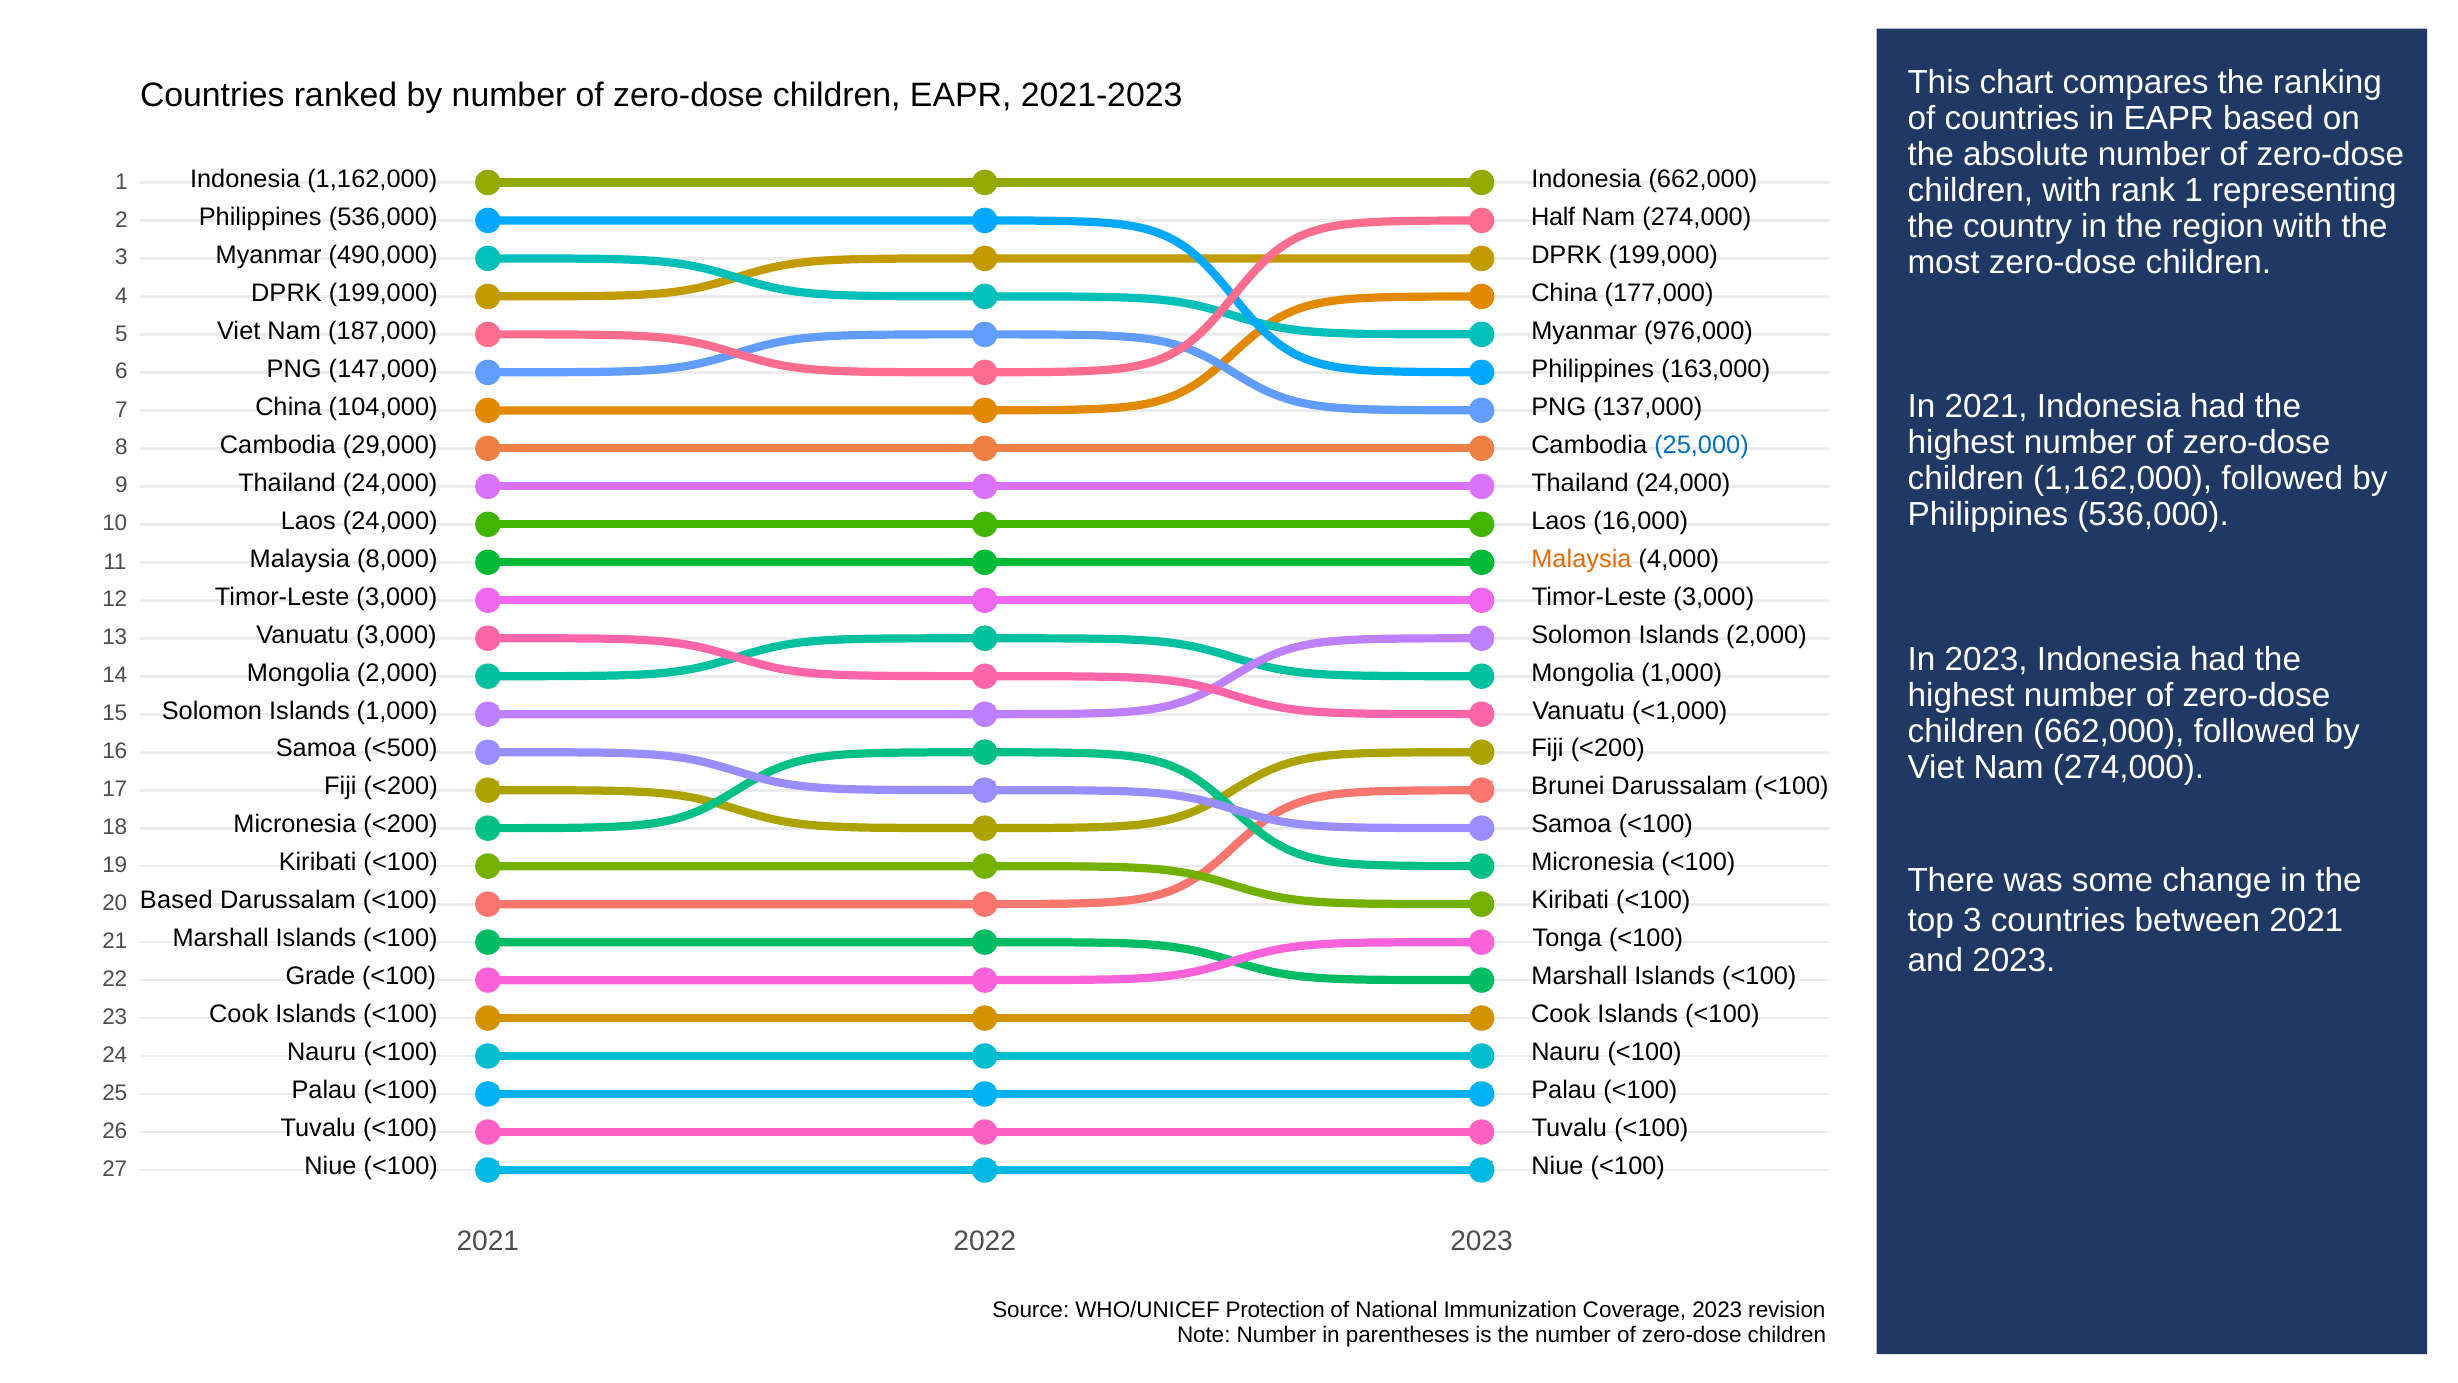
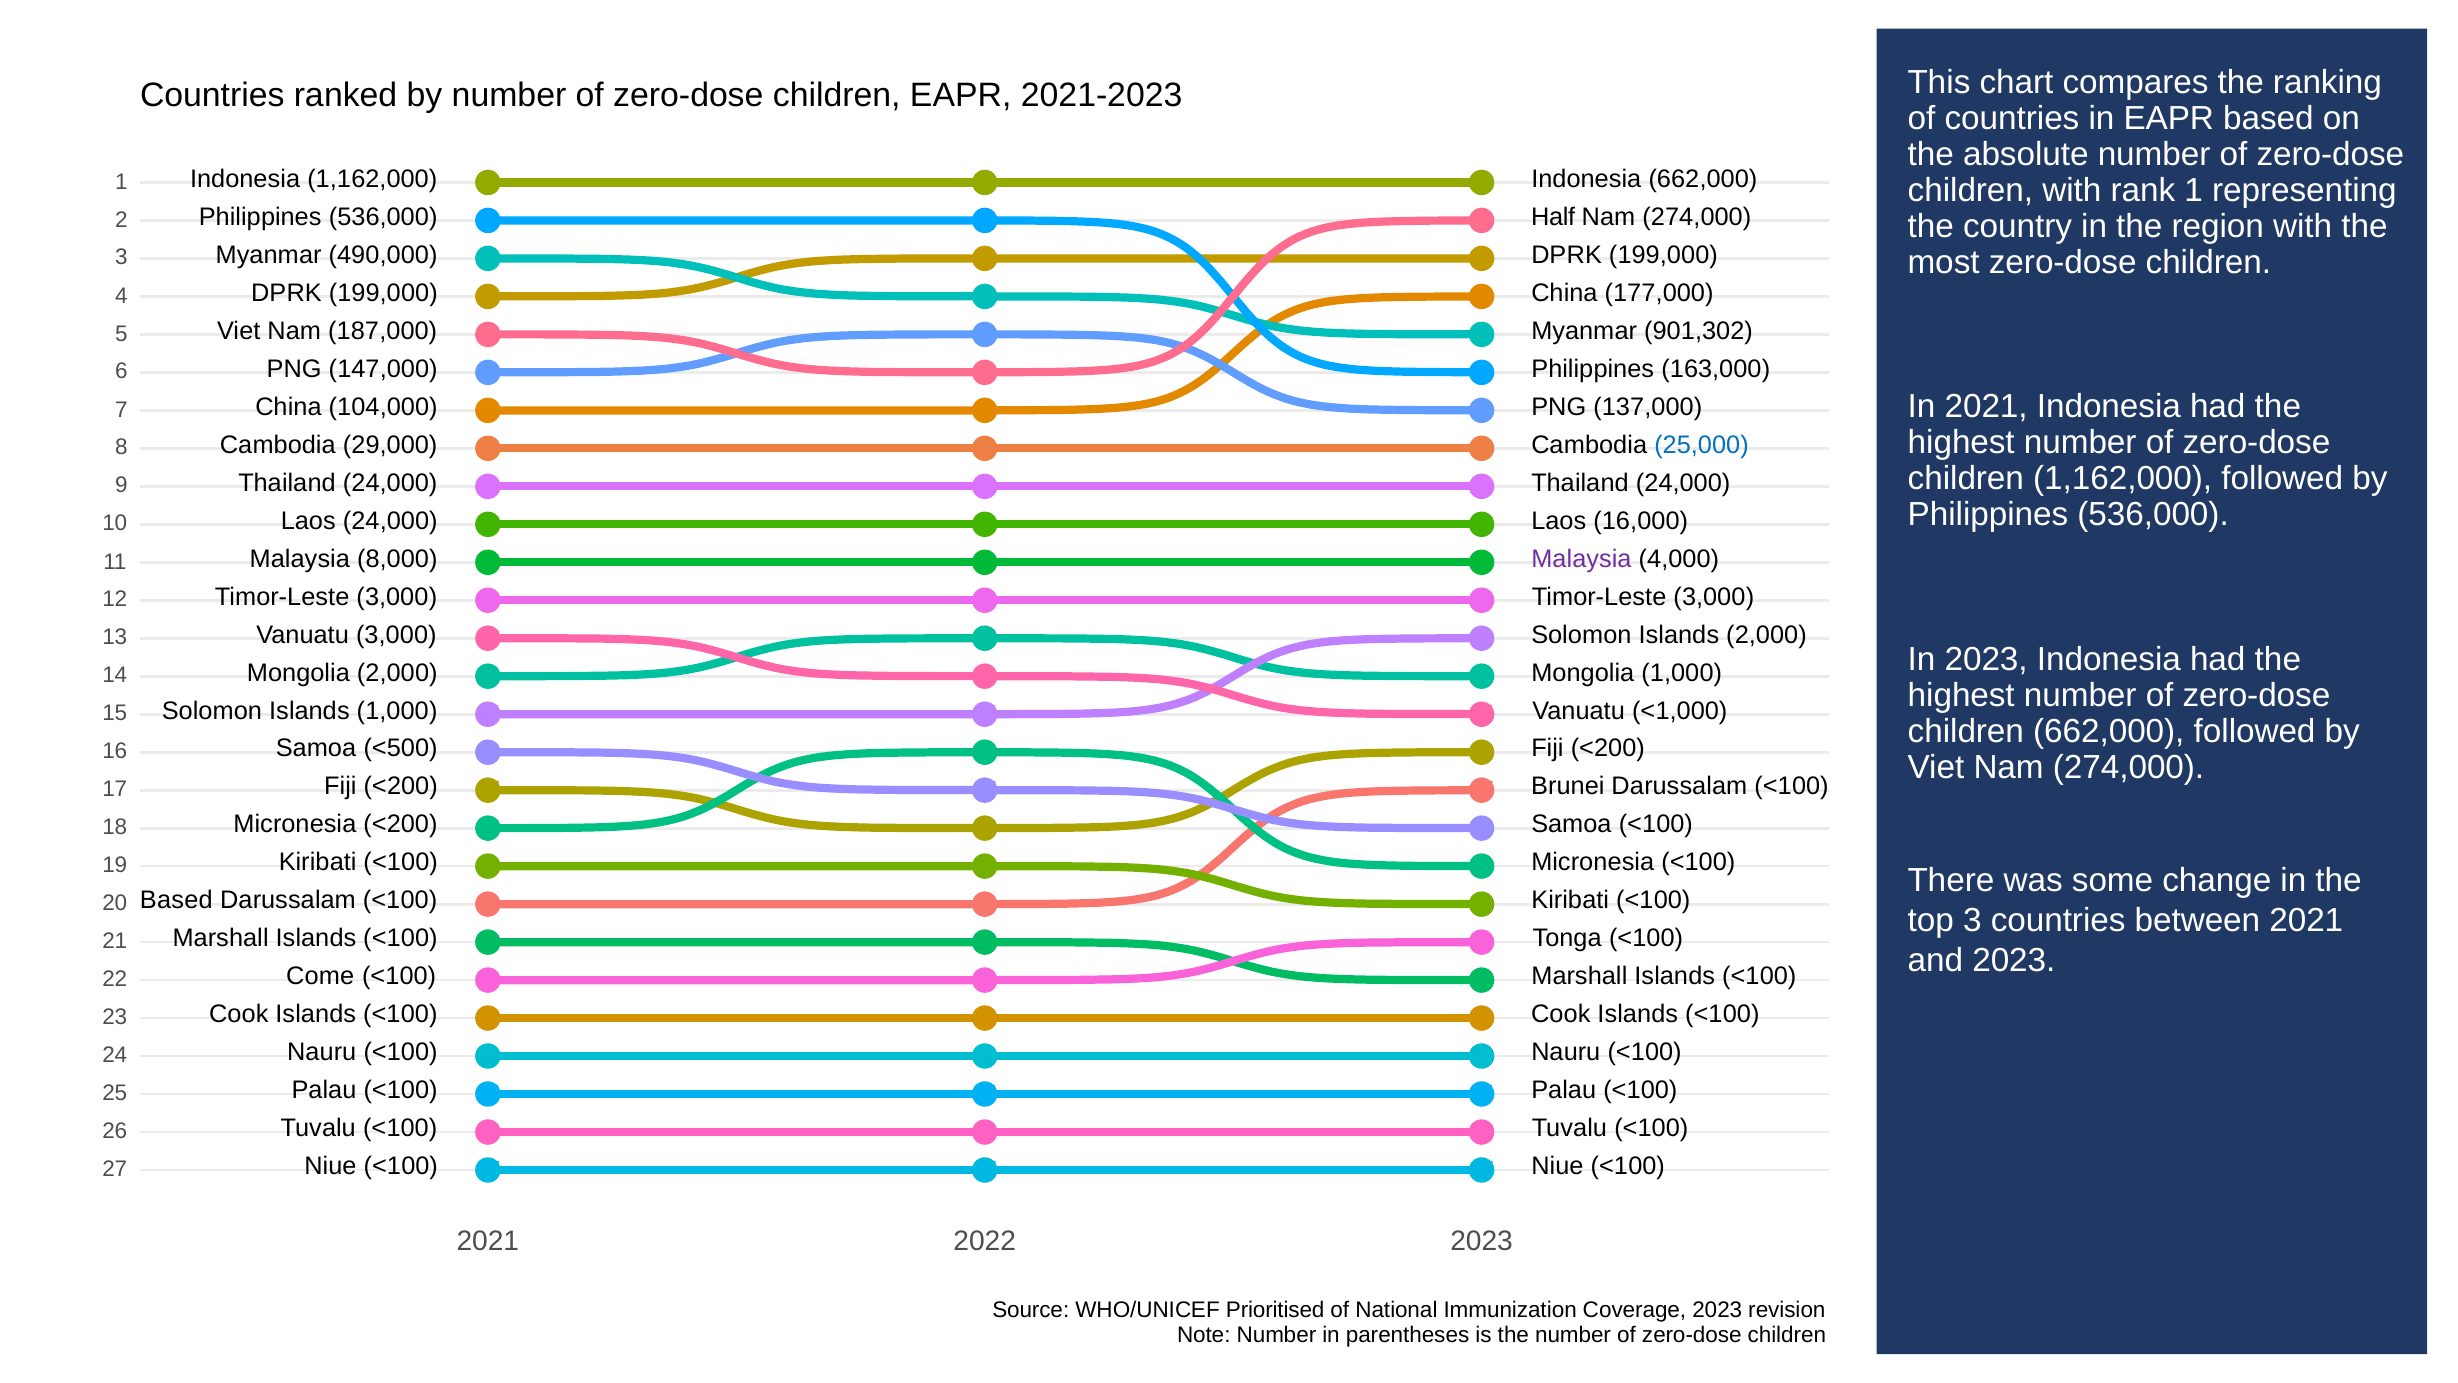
976,000: 976,000 -> 901,302
Malaysia at (1581, 559) colour: orange -> purple
Grade: Grade -> Come
Protection: Protection -> Prioritised
